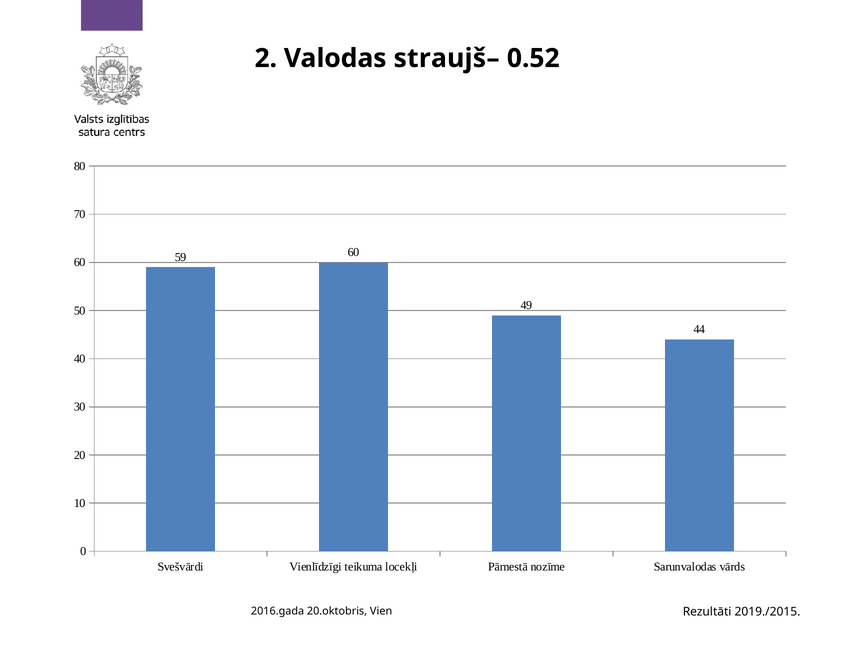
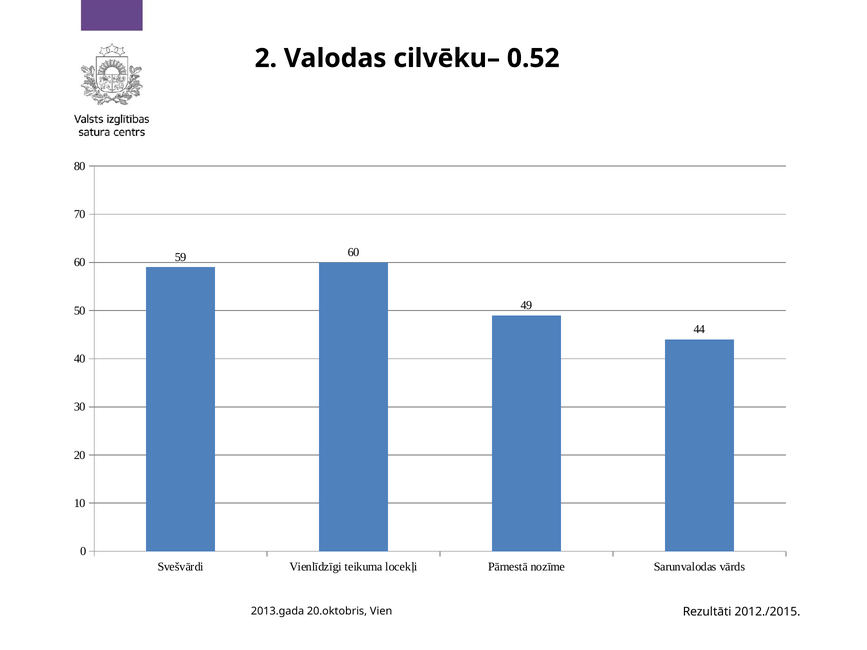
straujš–: straujš– -> cilvēku–
2016.gada: 2016.gada -> 2013.gada
2019./2015: 2019./2015 -> 2012./2015
